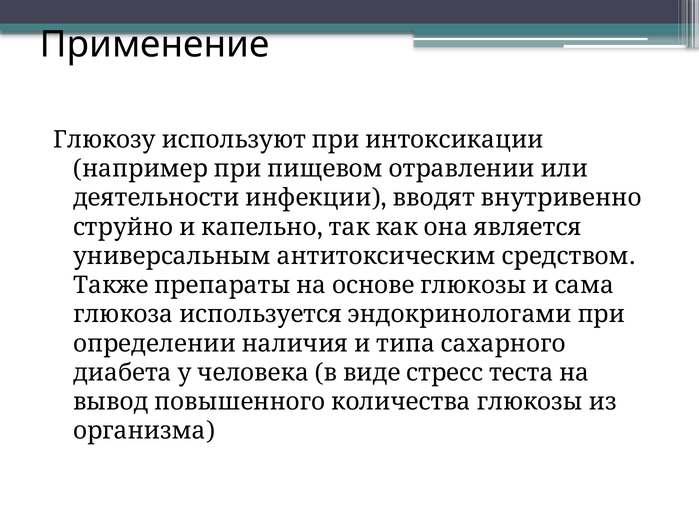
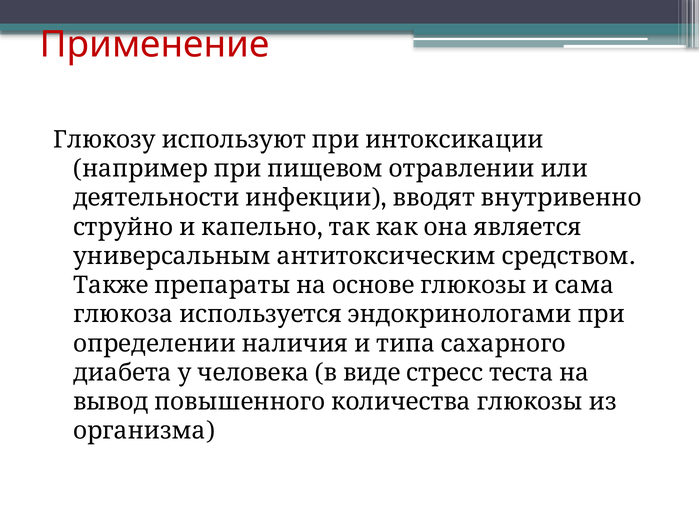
Применение colour: black -> red
